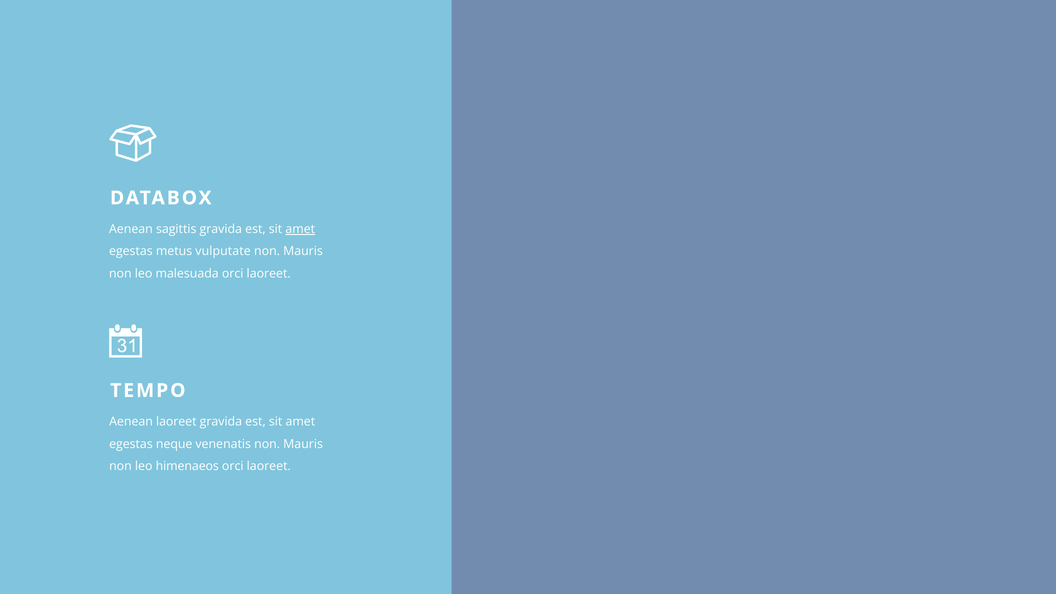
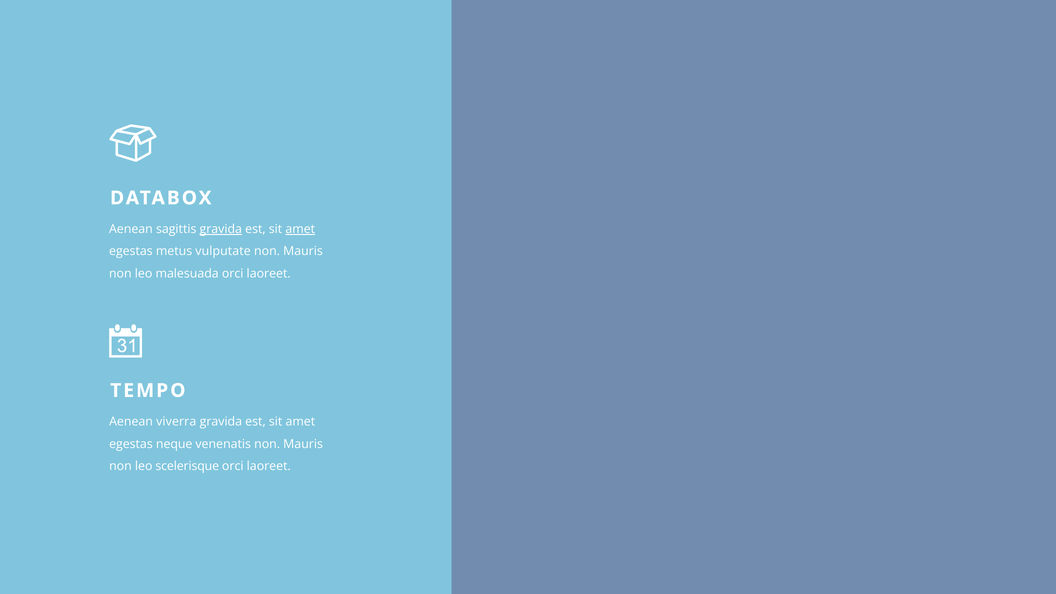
gravida at (221, 229) underline: none -> present
Aenean laoreet: laoreet -> viverra
himenaeos: himenaeos -> scelerisque
